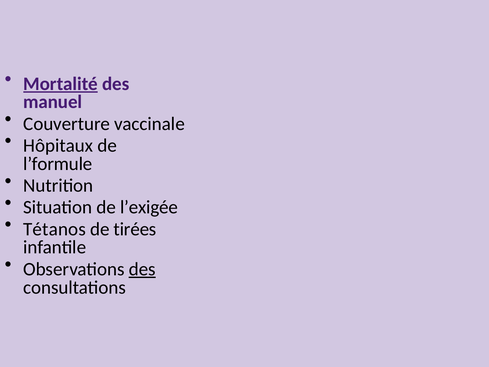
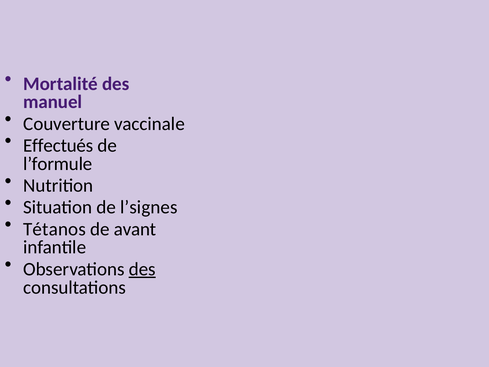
Mortalité underline: present -> none
Hôpitaux: Hôpitaux -> Effectués
l’exigée: l’exigée -> l’signes
tirées: tirées -> avant
